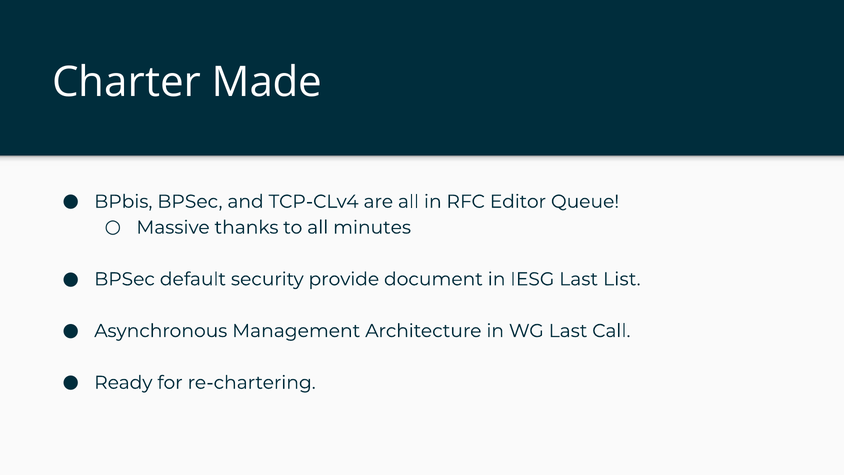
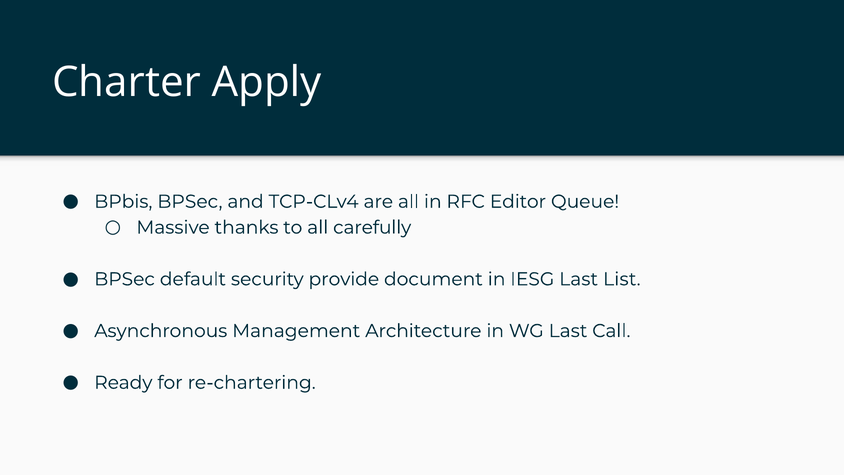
Made: Made -> Apply
minutes: minutes -> carefully
